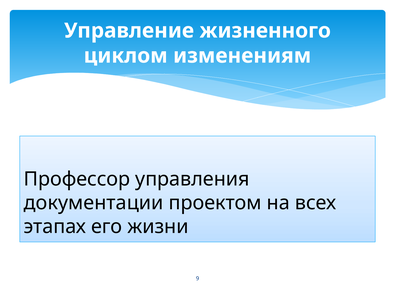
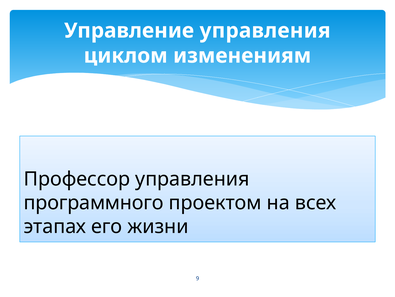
Управление жизненного: жизненного -> управления
документации: документации -> программного
